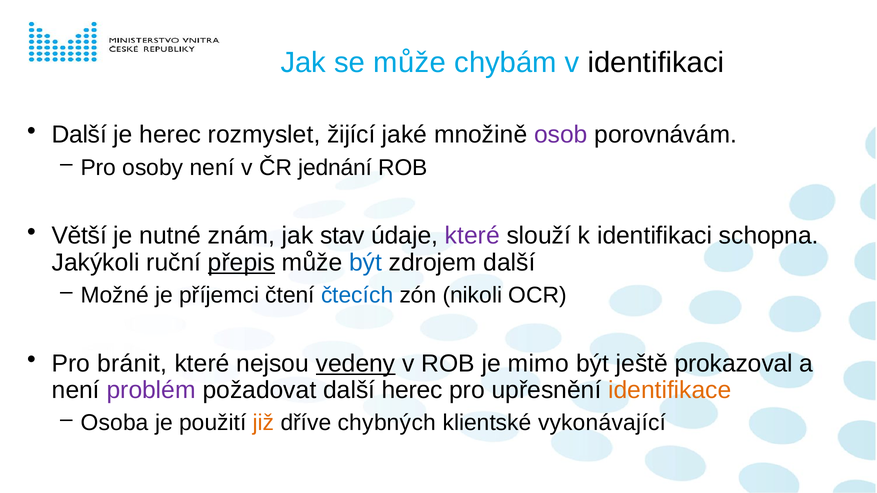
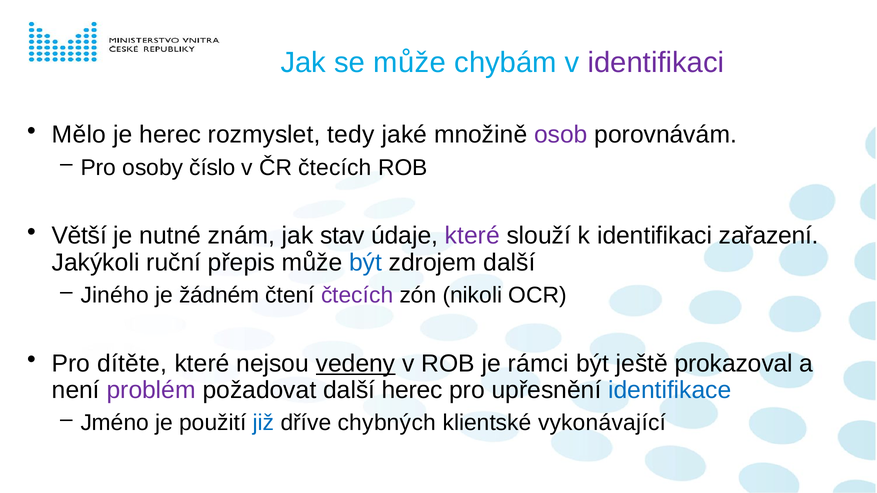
identifikaci at (656, 63) colour: black -> purple
Další at (79, 135): Další -> Mělo
žijící: žijící -> tedy
osoby není: není -> číslo
ČR jednání: jednání -> čtecích
schopna: schopna -> zařazení
přepis underline: present -> none
Možné: Možné -> Jiného
příjemci: příjemci -> žádném
čtecích at (357, 295) colour: blue -> purple
bránit: bránit -> dítěte
mimo: mimo -> rámci
identifikace colour: orange -> blue
Osoba: Osoba -> Jméno
již colour: orange -> blue
